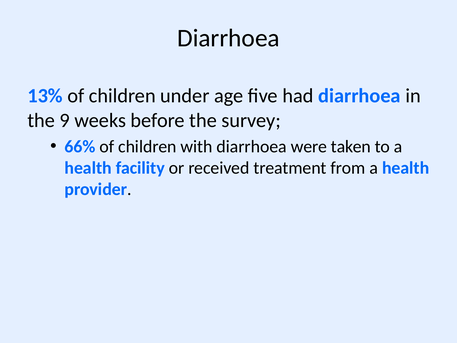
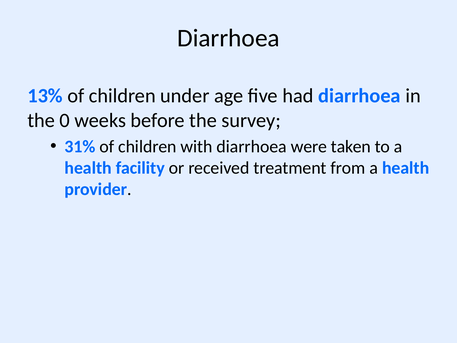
9: 9 -> 0
66%: 66% -> 31%
